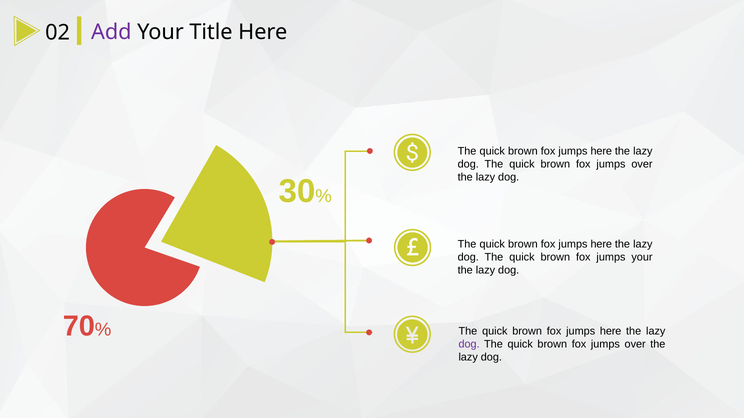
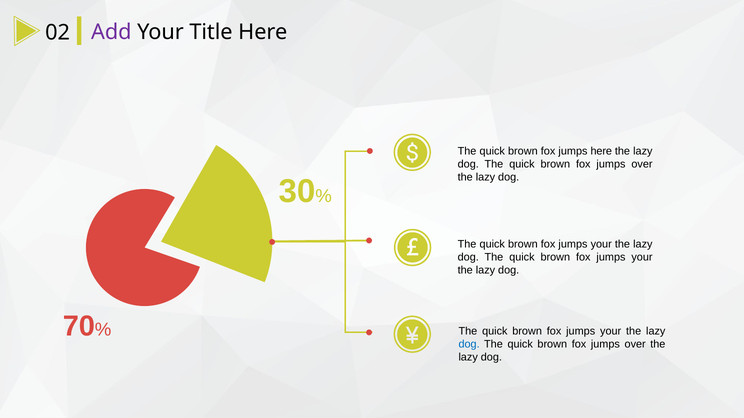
here at (601, 245): here -> your
here at (611, 331): here -> your
dog at (469, 344) colour: purple -> blue
